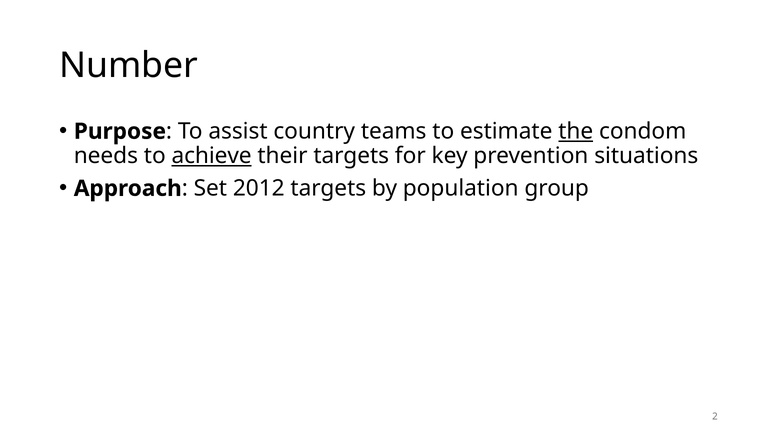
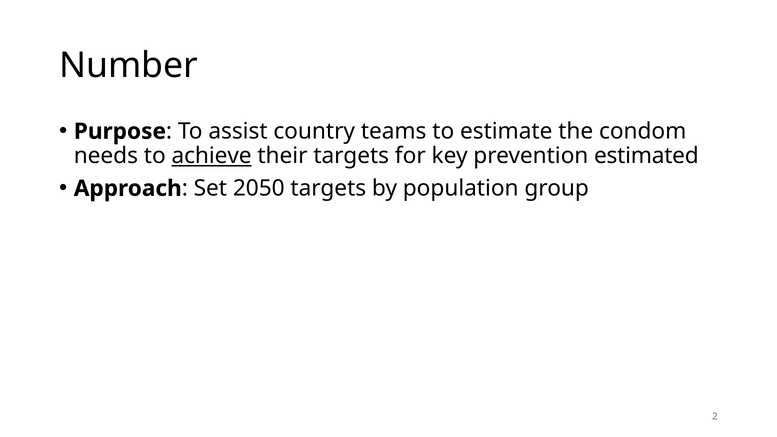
the underline: present -> none
situations: situations -> estimated
2012: 2012 -> 2050
